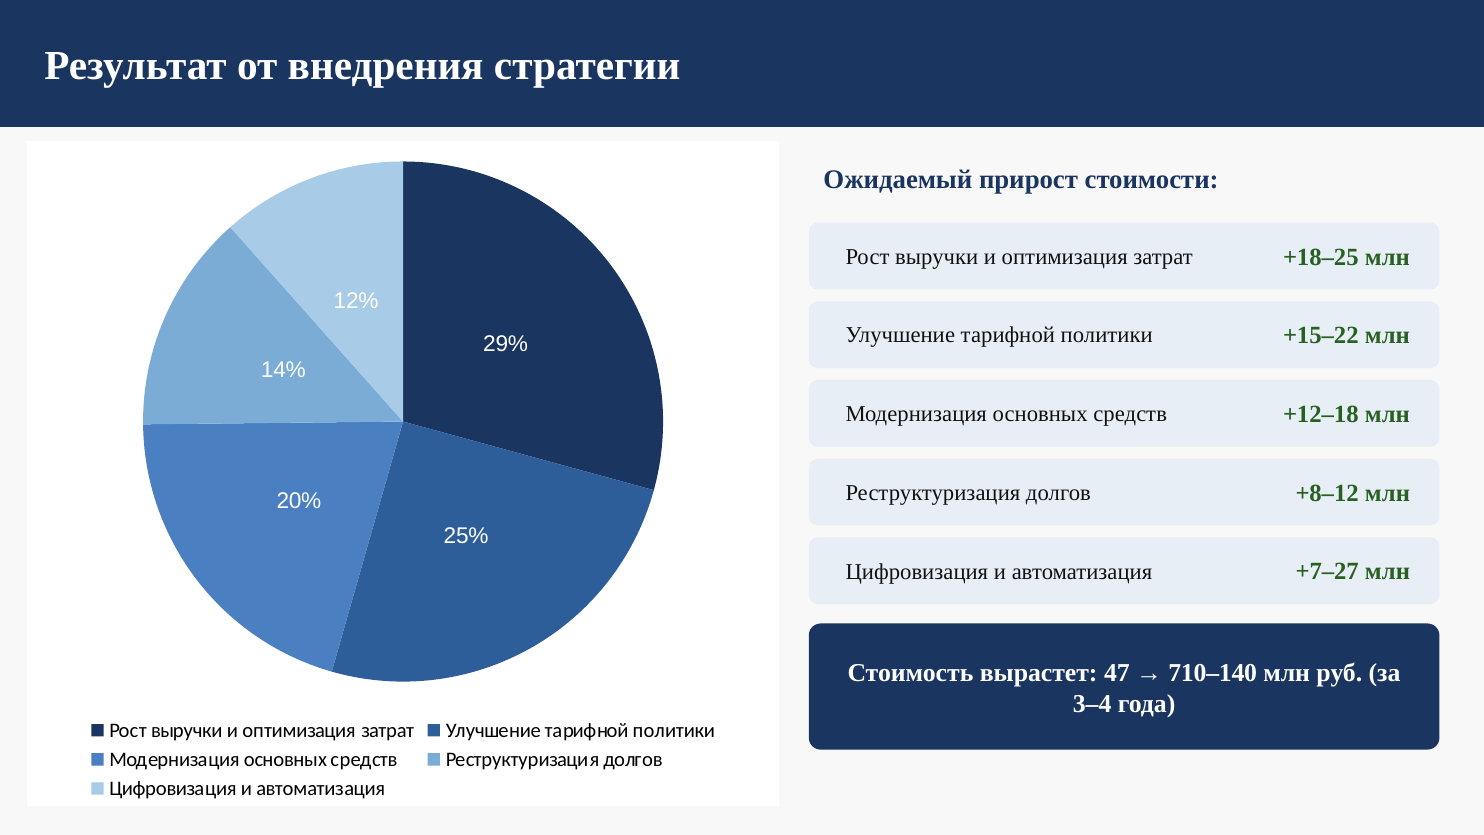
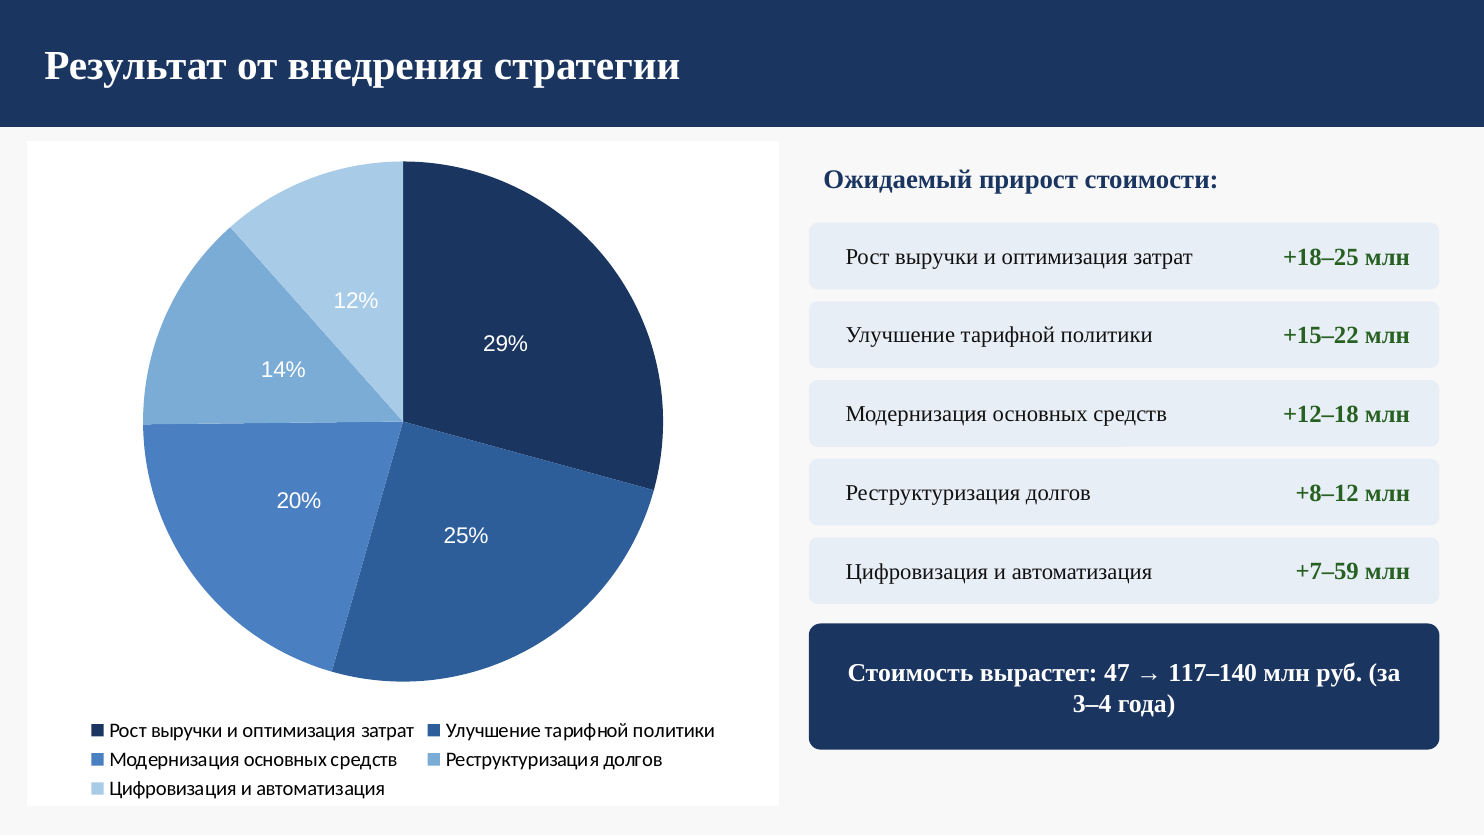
+7–27: +7–27 -> +7–59
710–140: 710–140 -> 117–140
